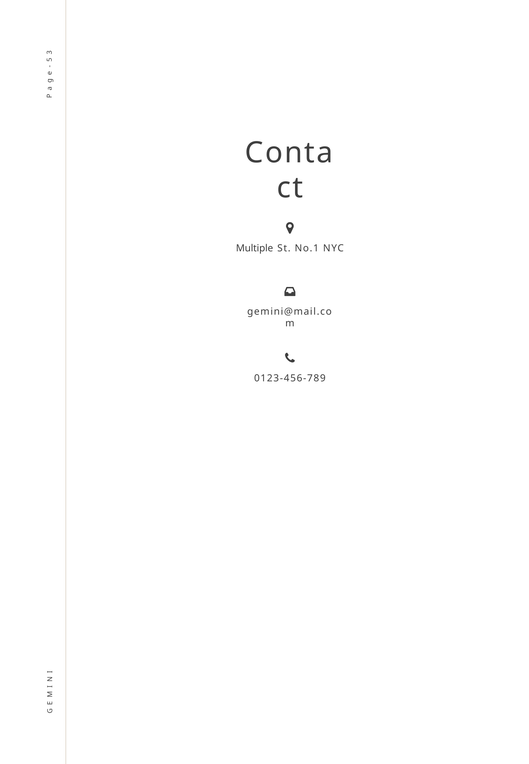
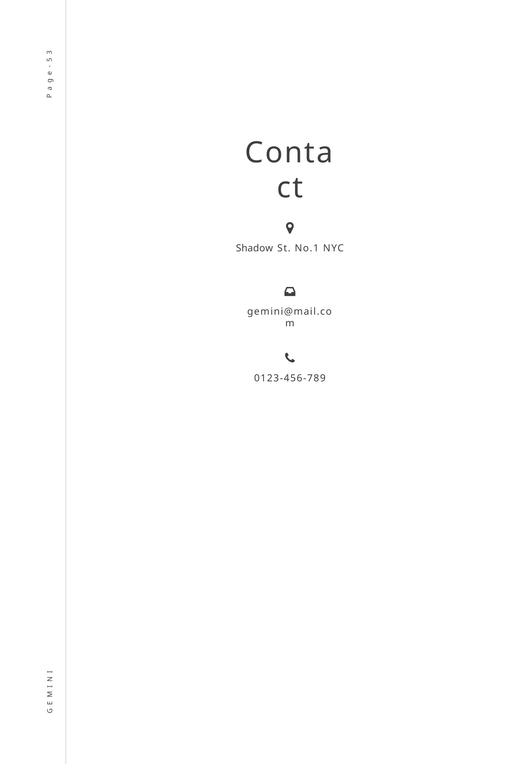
Multiple: Multiple -> Shadow
